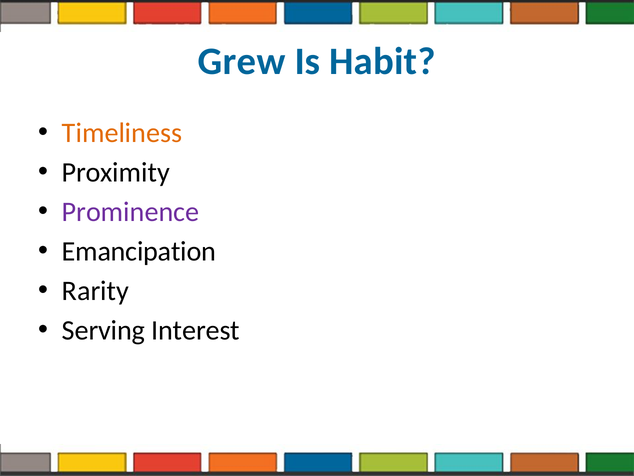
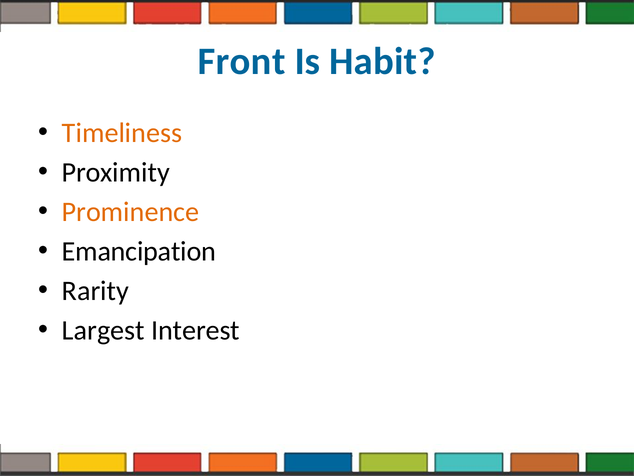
Grew: Grew -> Front
Prominence colour: purple -> orange
Serving: Serving -> Largest
